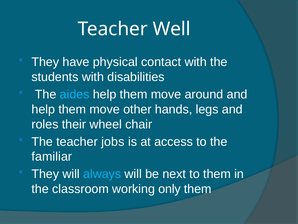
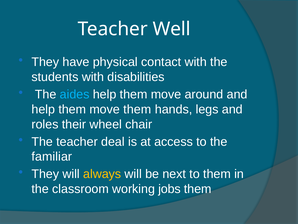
move other: other -> them
jobs: jobs -> deal
always colour: light blue -> yellow
only: only -> jobs
